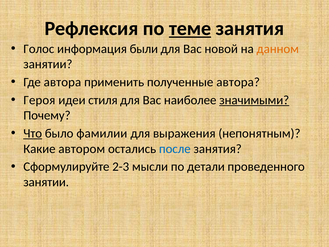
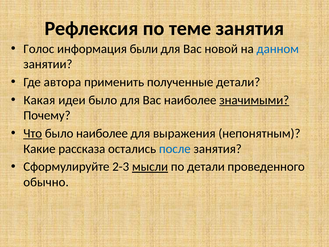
теме underline: present -> none
данном colour: orange -> blue
полученные автора: автора -> детали
Героя: Героя -> Какая
идеи стиля: стиля -> было
было фамилии: фамилии -> наиболее
автором: автором -> рассказа
мысли underline: none -> present
занятии at (46, 182): занятии -> обычно
